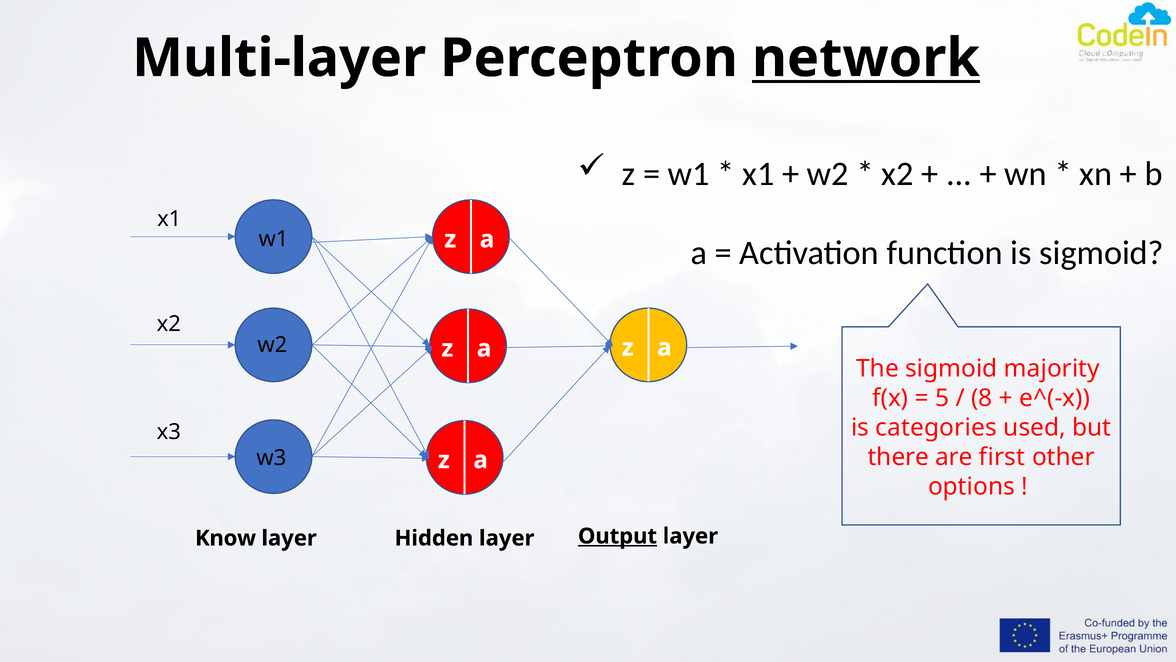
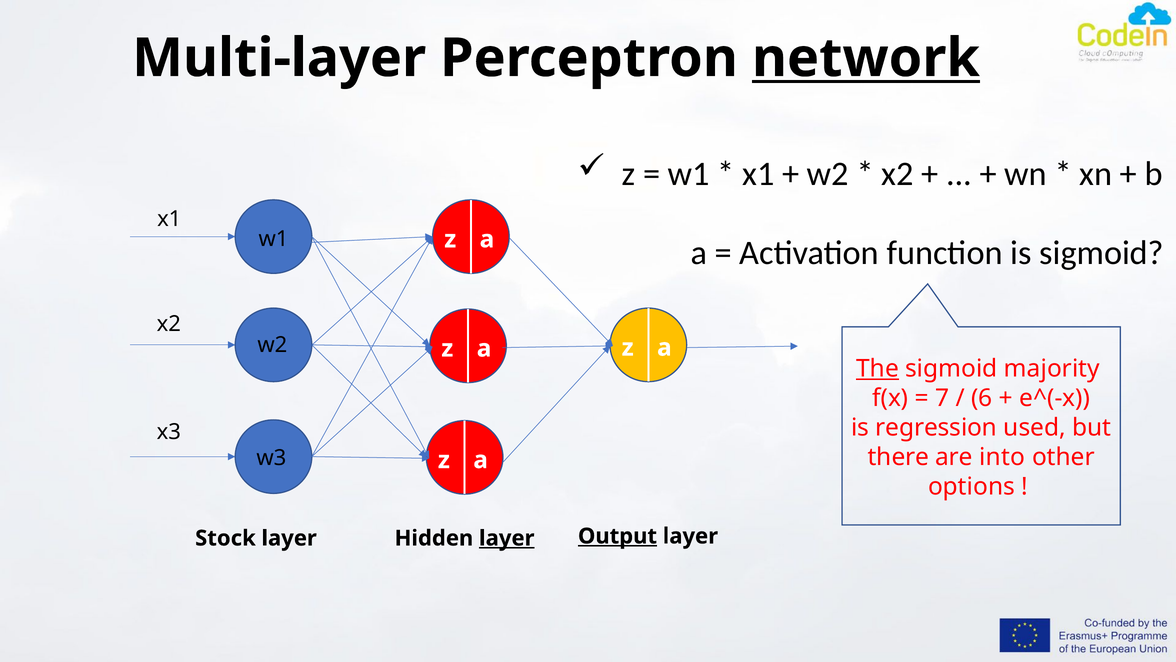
The underline: none -> present
5: 5 -> 7
8: 8 -> 6
categories: categories -> regression
first: first -> into
Know: Know -> Stock
layer at (507, 538) underline: none -> present
